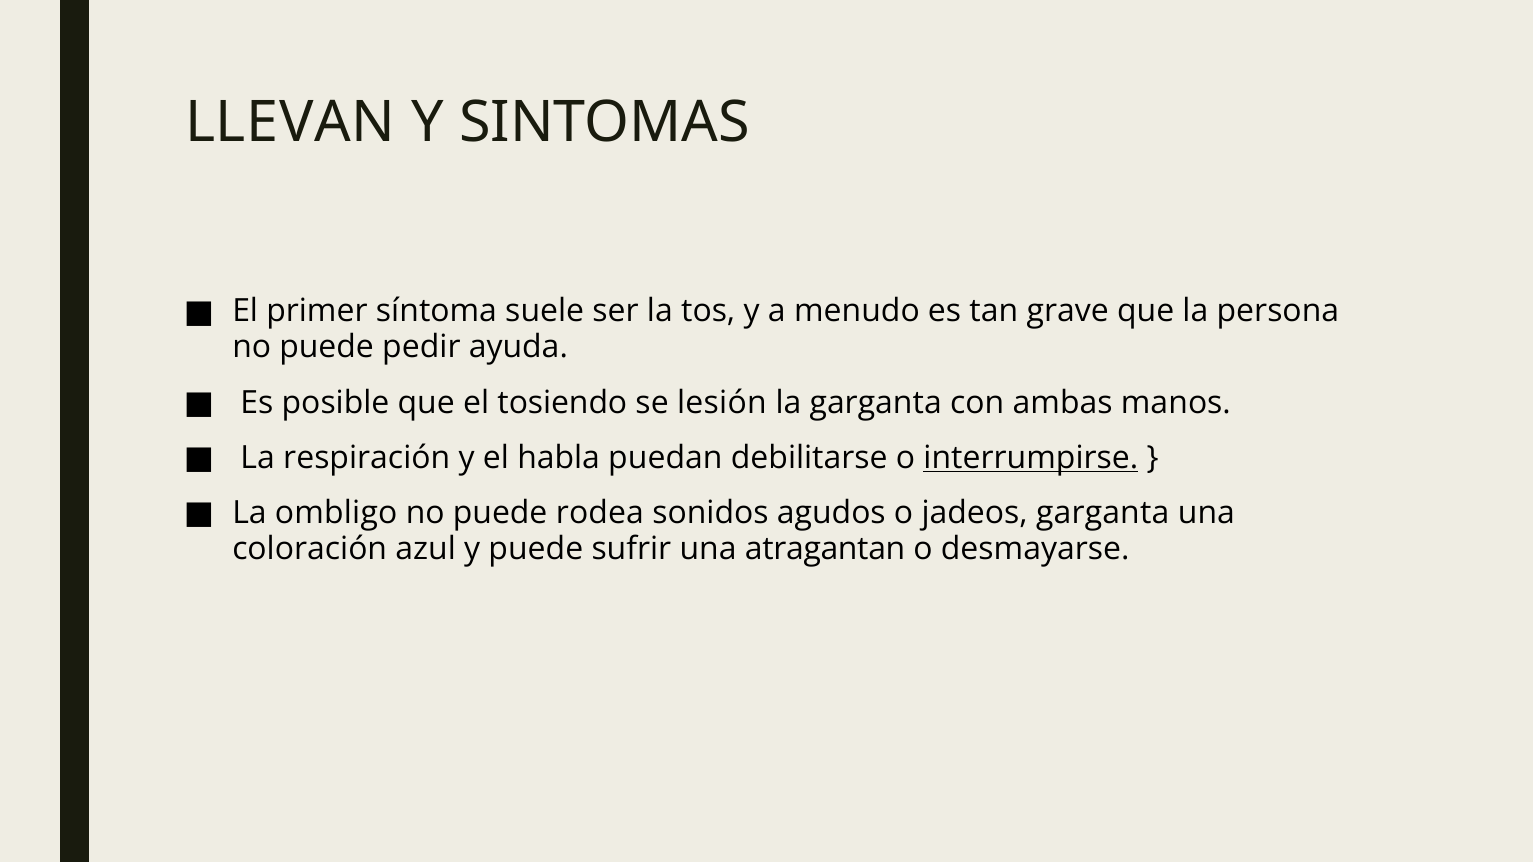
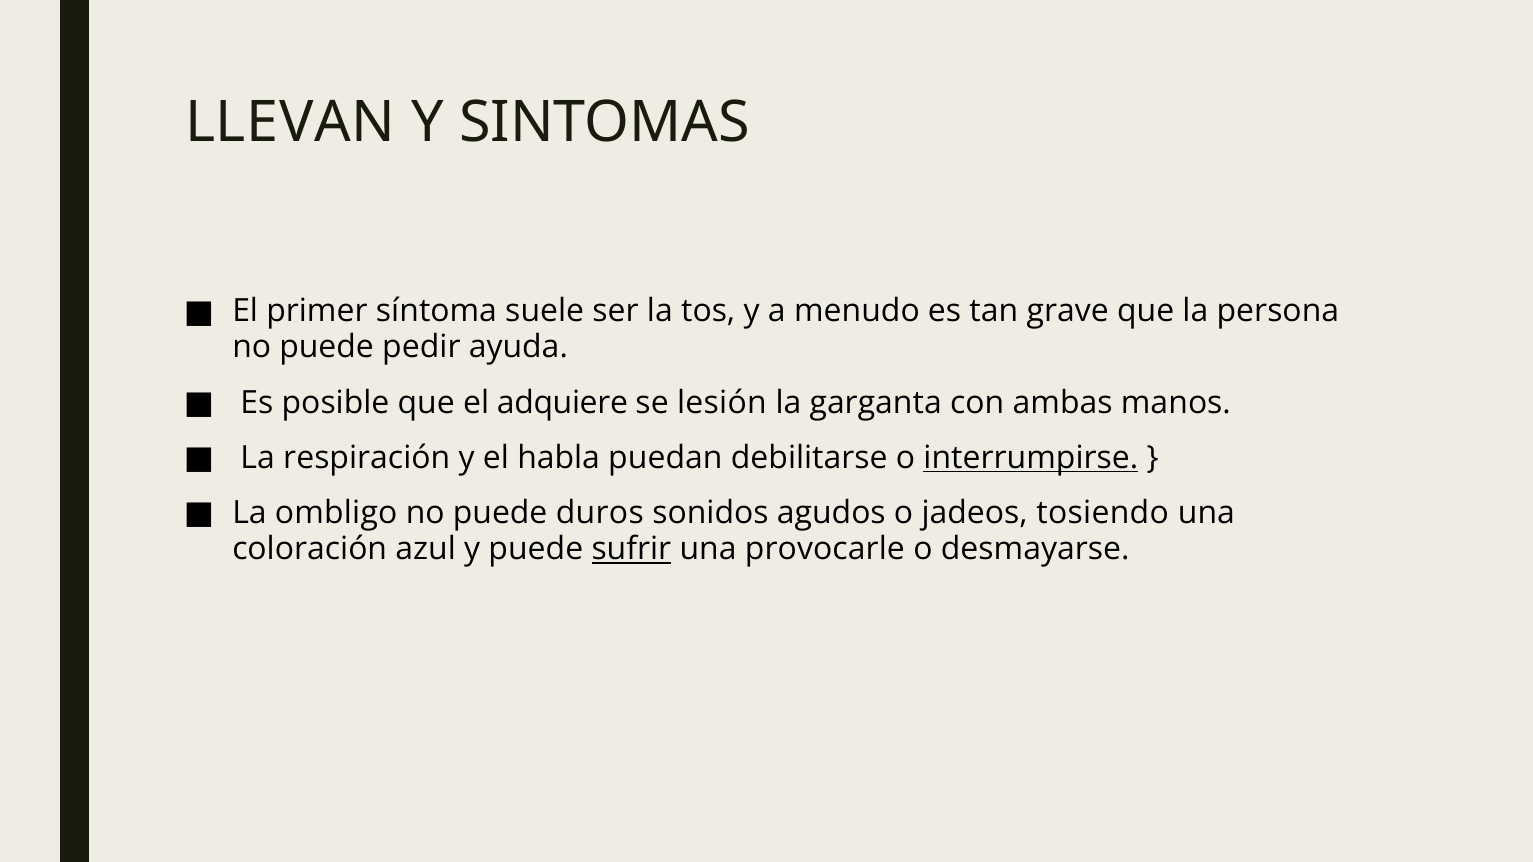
tosiendo: tosiendo -> adquiere
rodea: rodea -> duros
jadeos garganta: garganta -> tosiendo
sufrir underline: none -> present
atragantan: atragantan -> provocarle
